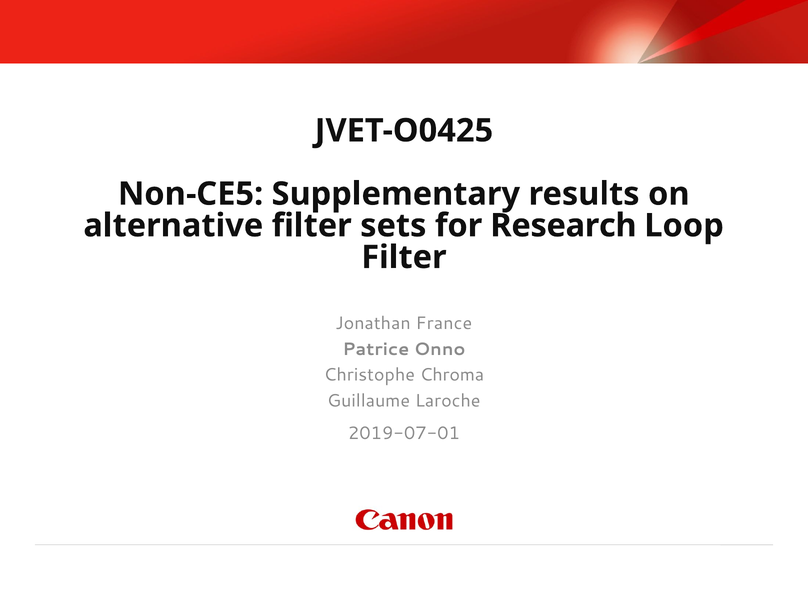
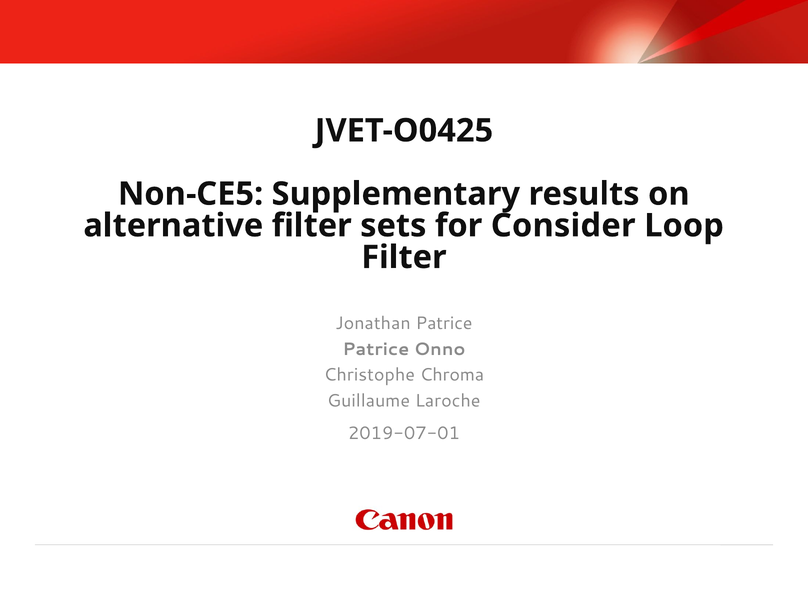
for Research: Research -> Consider
Jonathan France: France -> Patrice
